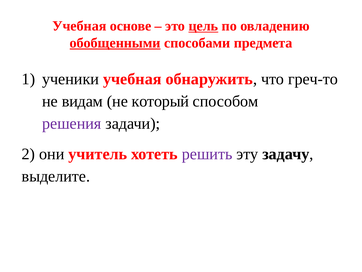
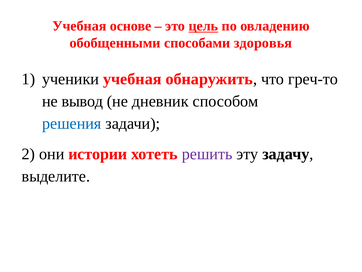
обобщенными underline: present -> none
предмета: предмета -> здоровья
видам: видам -> вывод
который: который -> дневник
решения colour: purple -> blue
учитель: учитель -> истории
